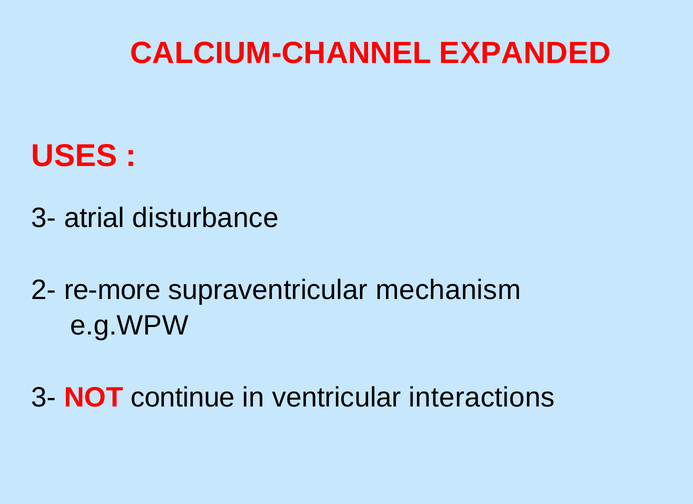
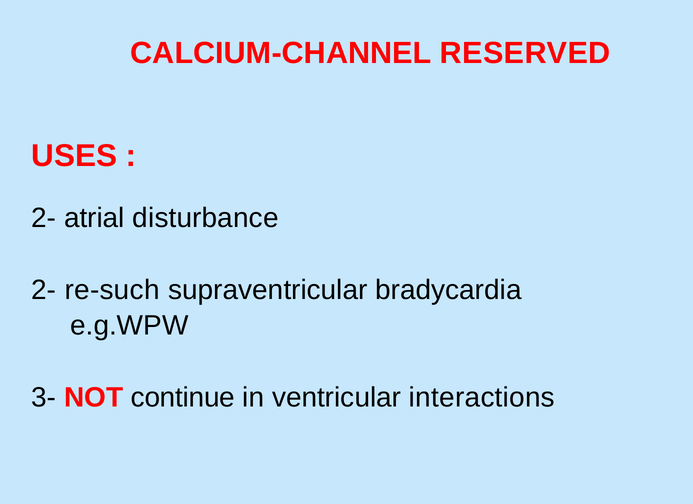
EXPANDED: EXPANDED -> RESERVED
3- at (44, 218): 3- -> 2-
re-more: re-more -> re-such
mechanism: mechanism -> bradycardia
